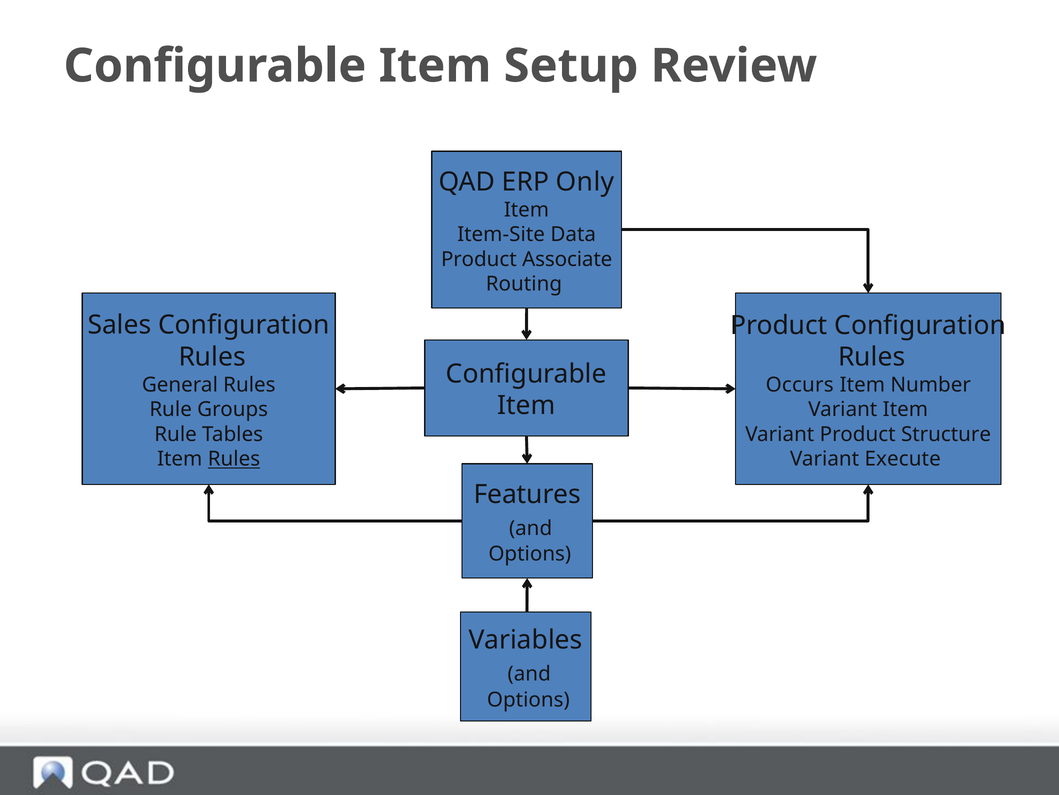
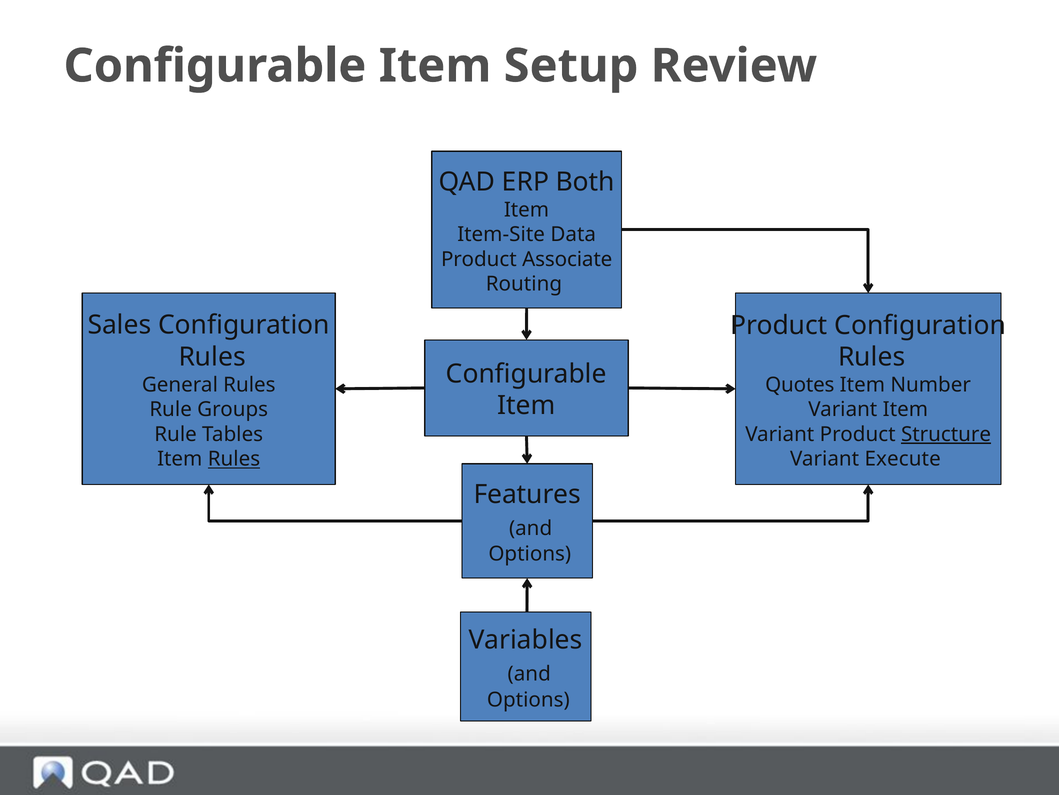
Only: Only -> Both
Occurs: Occurs -> Quotes
Structure underline: none -> present
